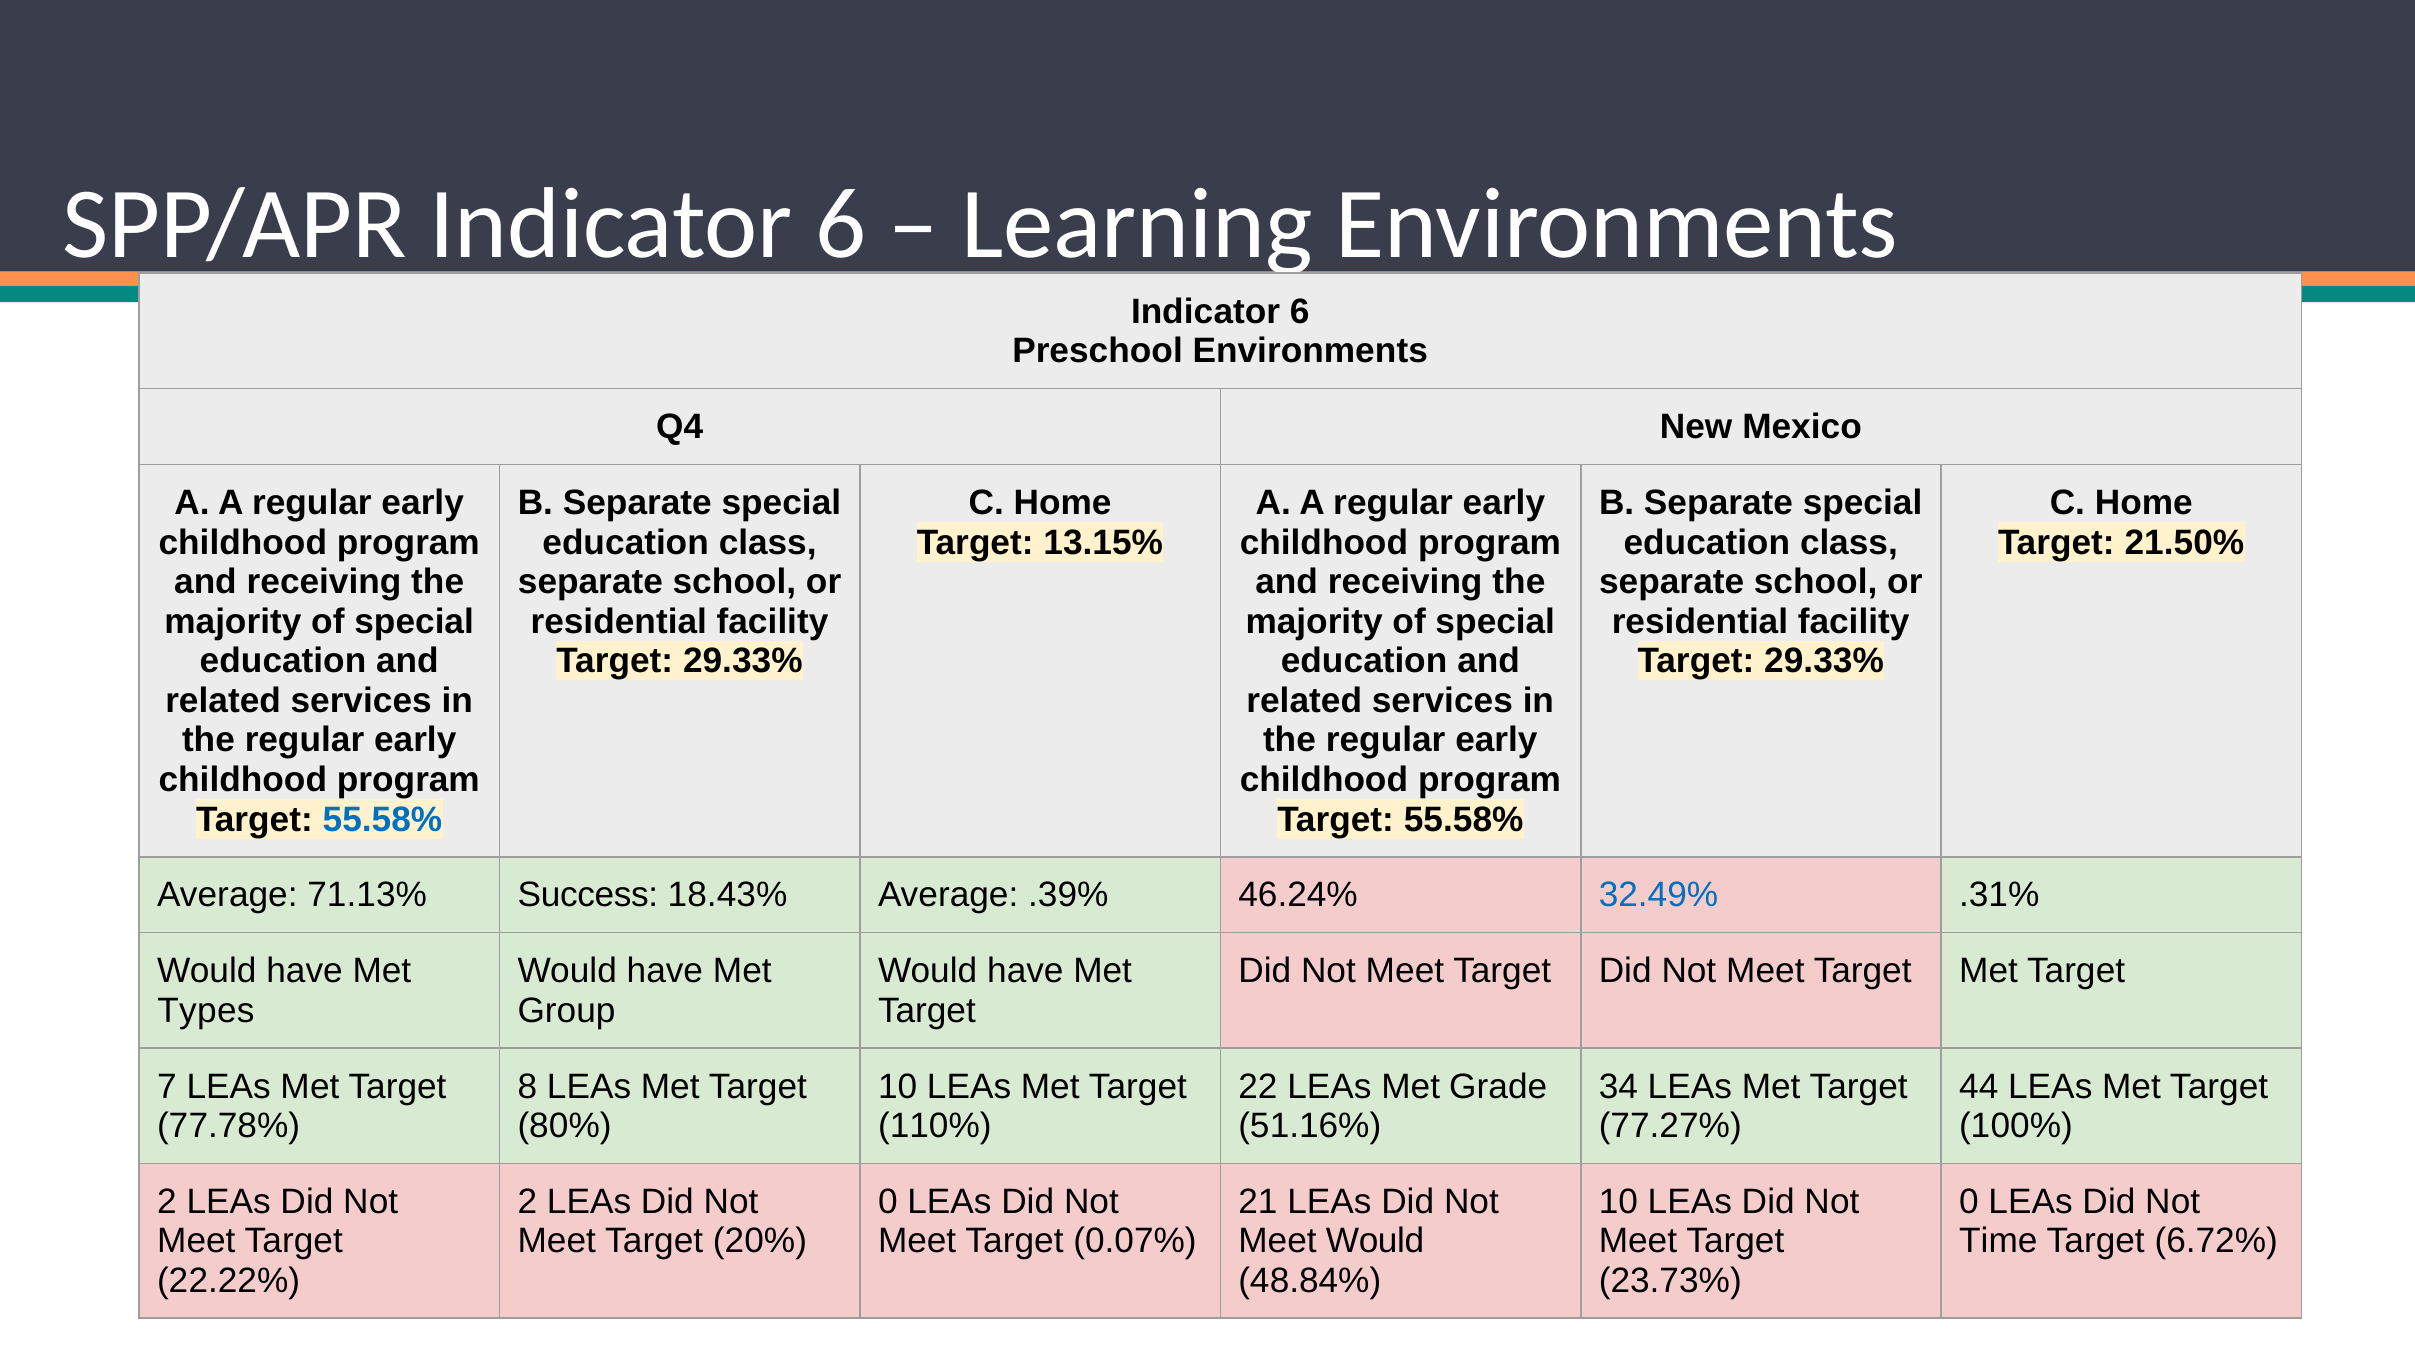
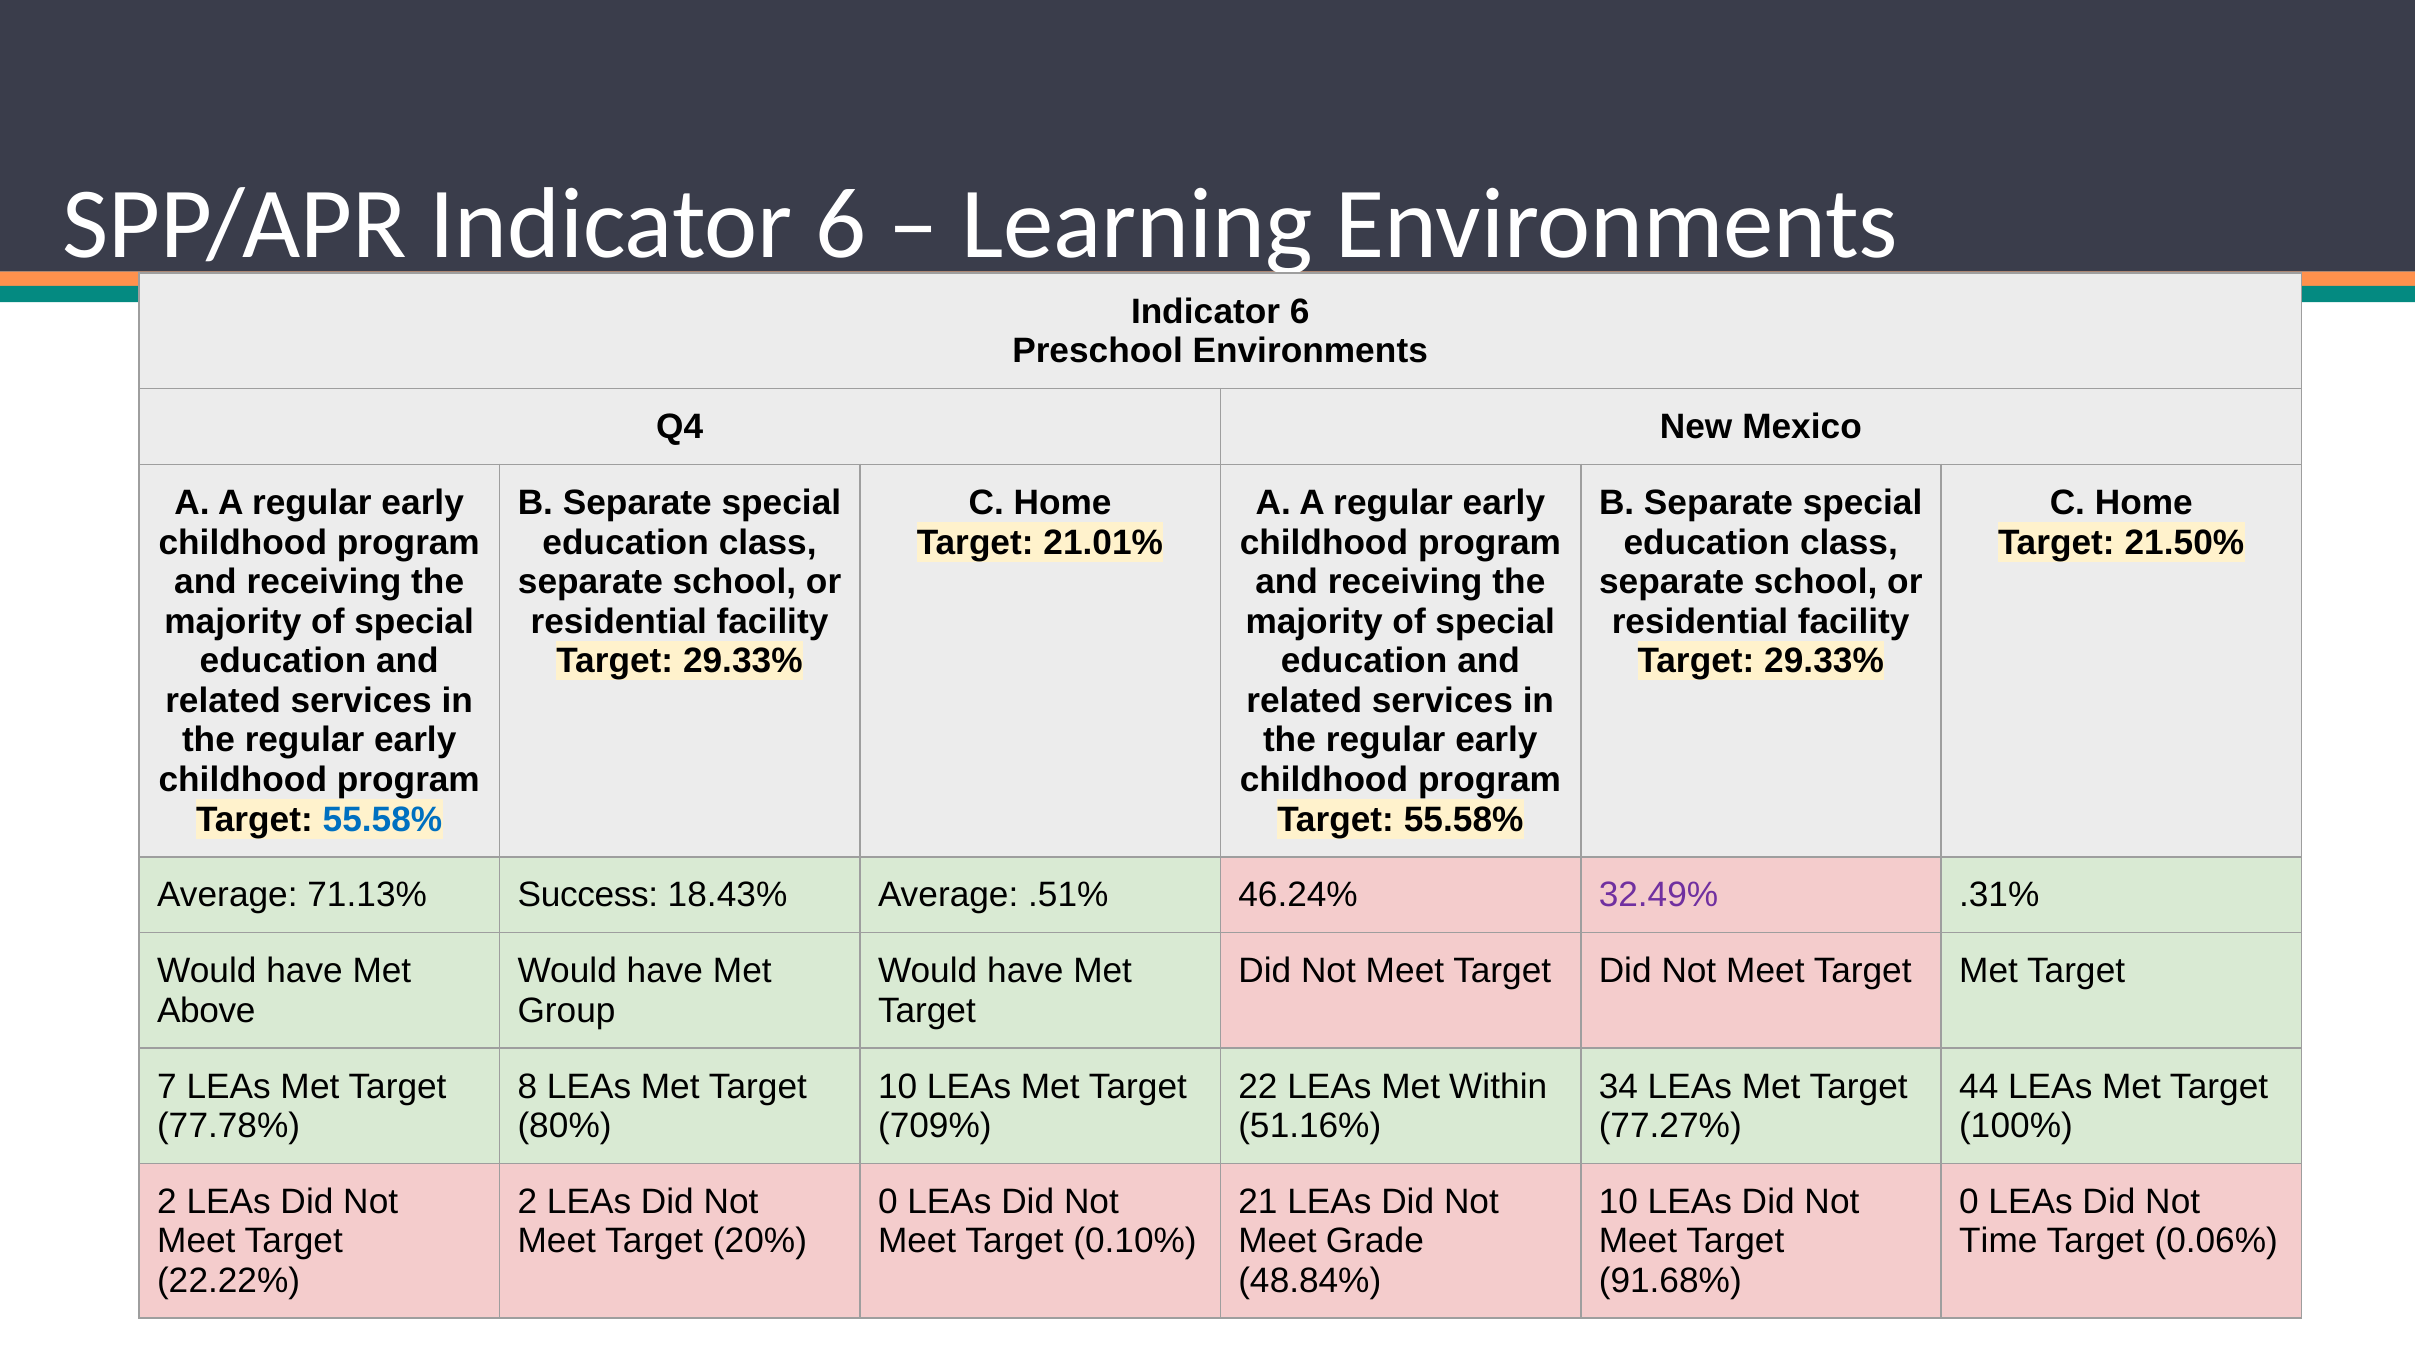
13.15%: 13.15% -> 21.01%
.39%: .39% -> .51%
32.49% colour: blue -> purple
Types: Types -> Above
Grade: Grade -> Within
110%: 110% -> 709%
0.07%: 0.07% -> 0.10%
Meet Would: Would -> Grade
6.72%: 6.72% -> 0.06%
23.73%: 23.73% -> 91.68%
